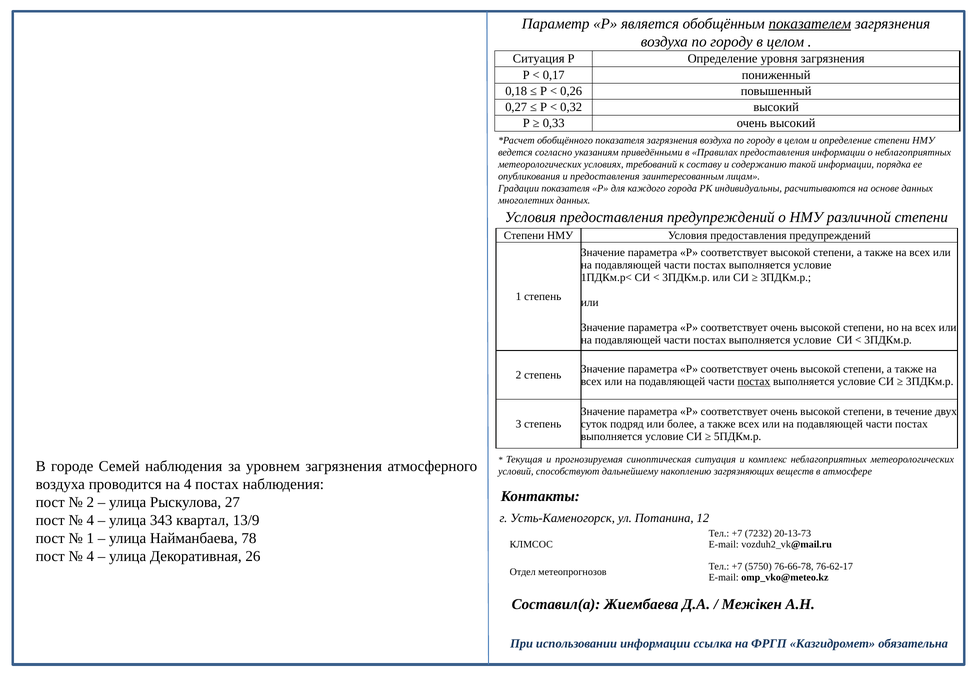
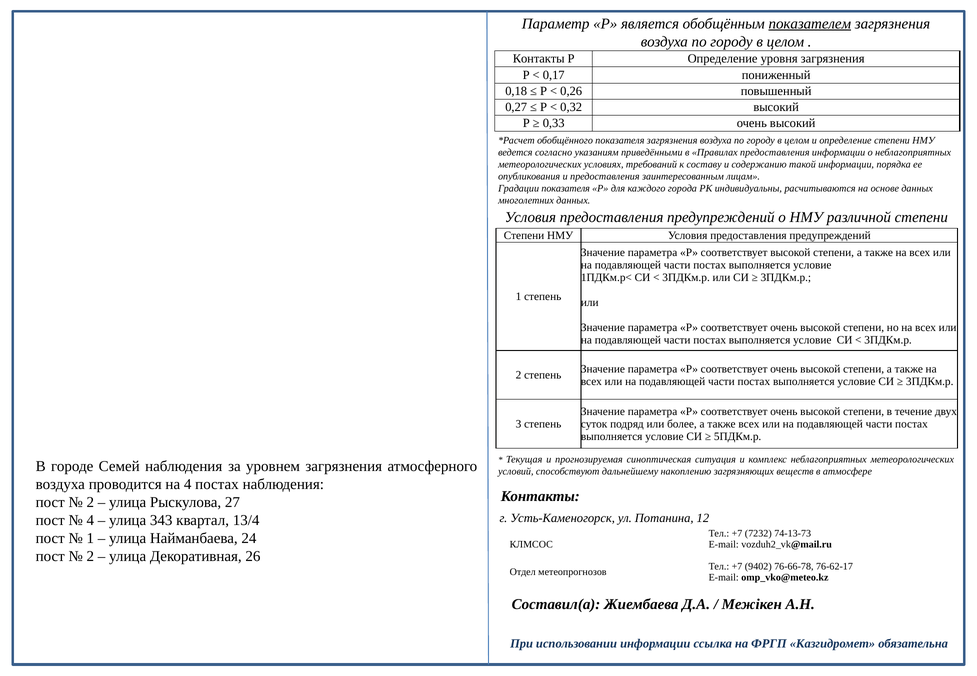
Ситуация at (539, 59): Ситуация -> Контакты
постах at (754, 382) underline: present -> none
13/9: 13/9 -> 13/4
20-13-73: 20-13-73 -> 74-13-73
78: 78 -> 24
4 at (90, 557): 4 -> 2
5750: 5750 -> 9402
